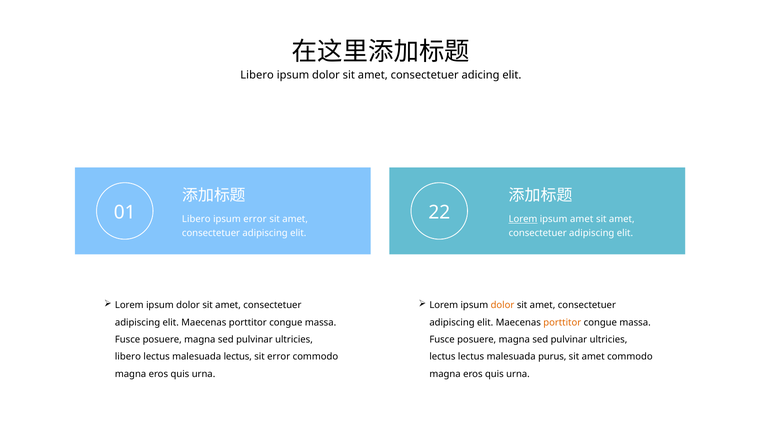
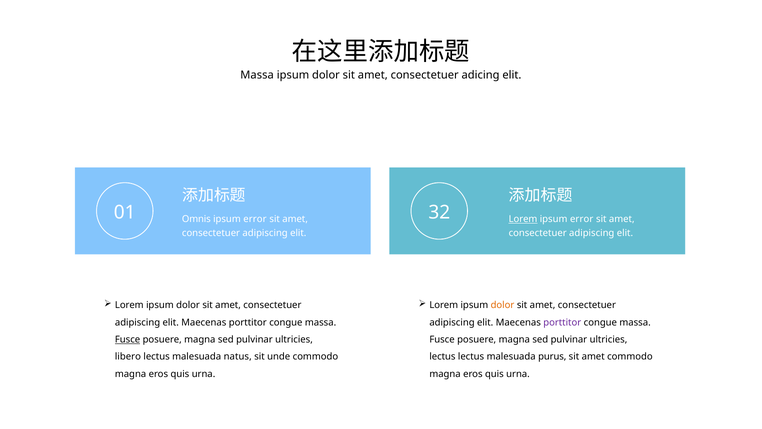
Libero at (257, 75): Libero -> Massa
22: 22 -> 32
Libero at (196, 219): Libero -> Omnis
amet at (582, 219): amet -> error
porttitor at (562, 322) colour: orange -> purple
Fusce at (128, 339) underline: none -> present
malesuada lectus: lectus -> natus
sit error: error -> unde
